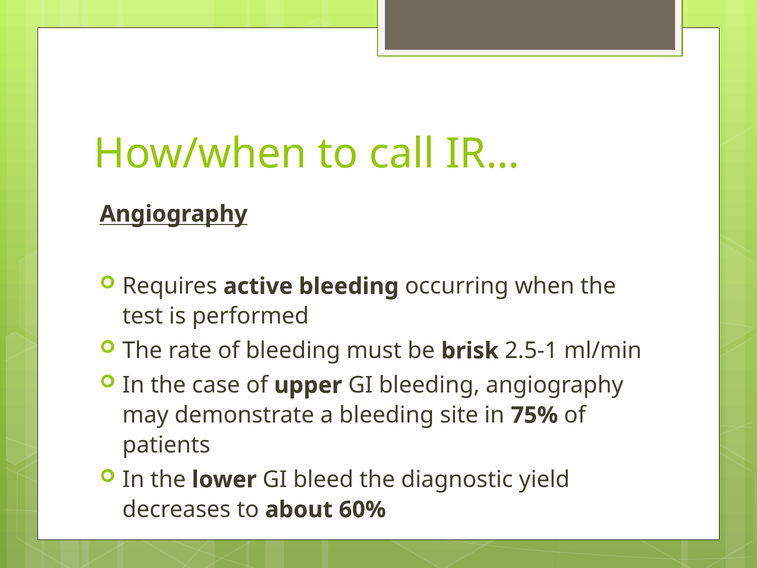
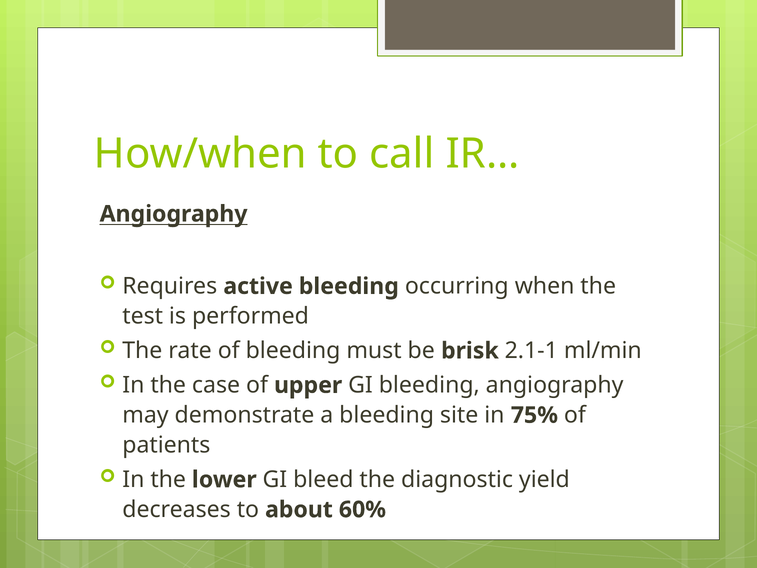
2.5-1: 2.5-1 -> 2.1-1
